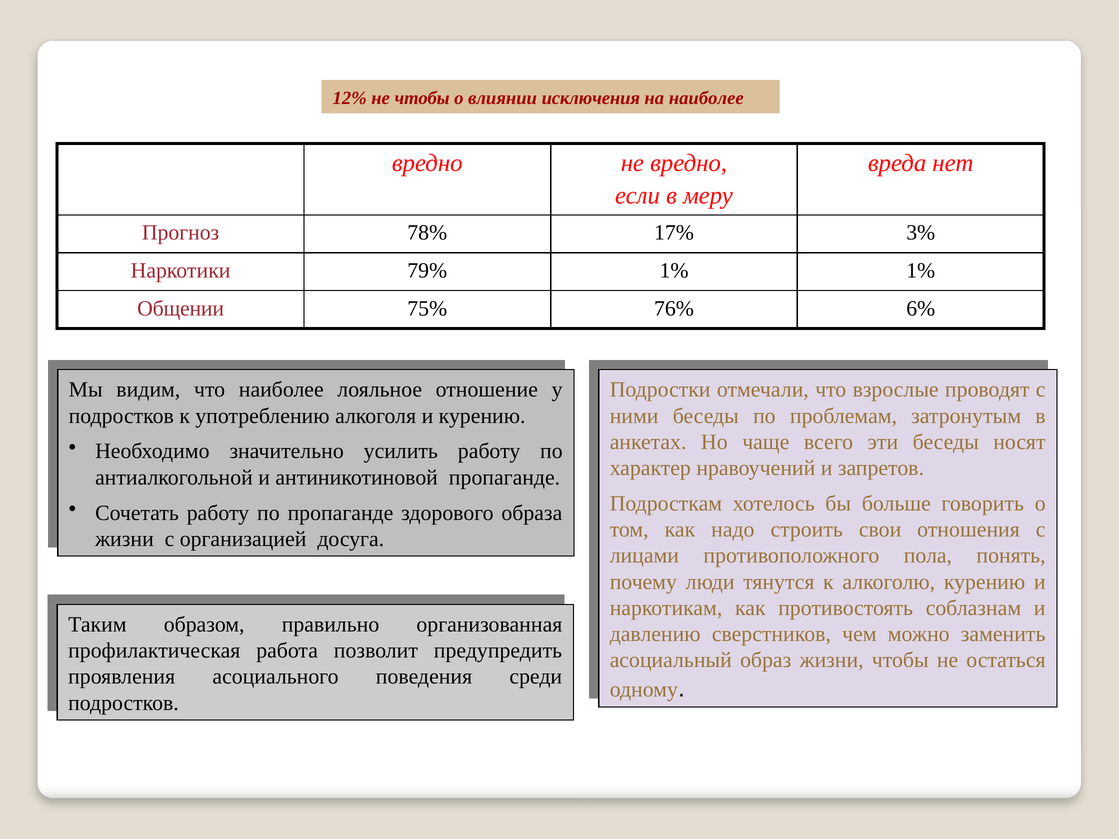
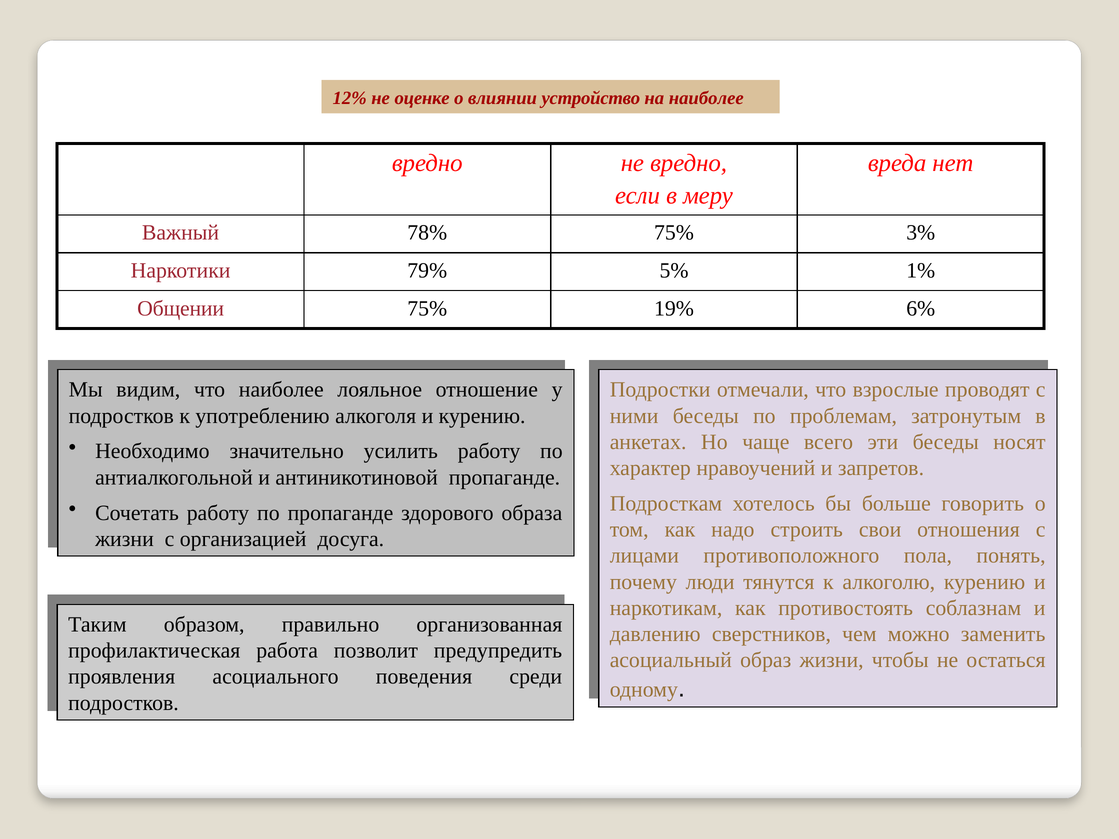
не чтобы: чтобы -> оценке
исключения: исключения -> устройство
Прогноз: Прогноз -> Важный
78% 17%: 17% -> 75%
79% 1%: 1% -> 5%
76%: 76% -> 19%
